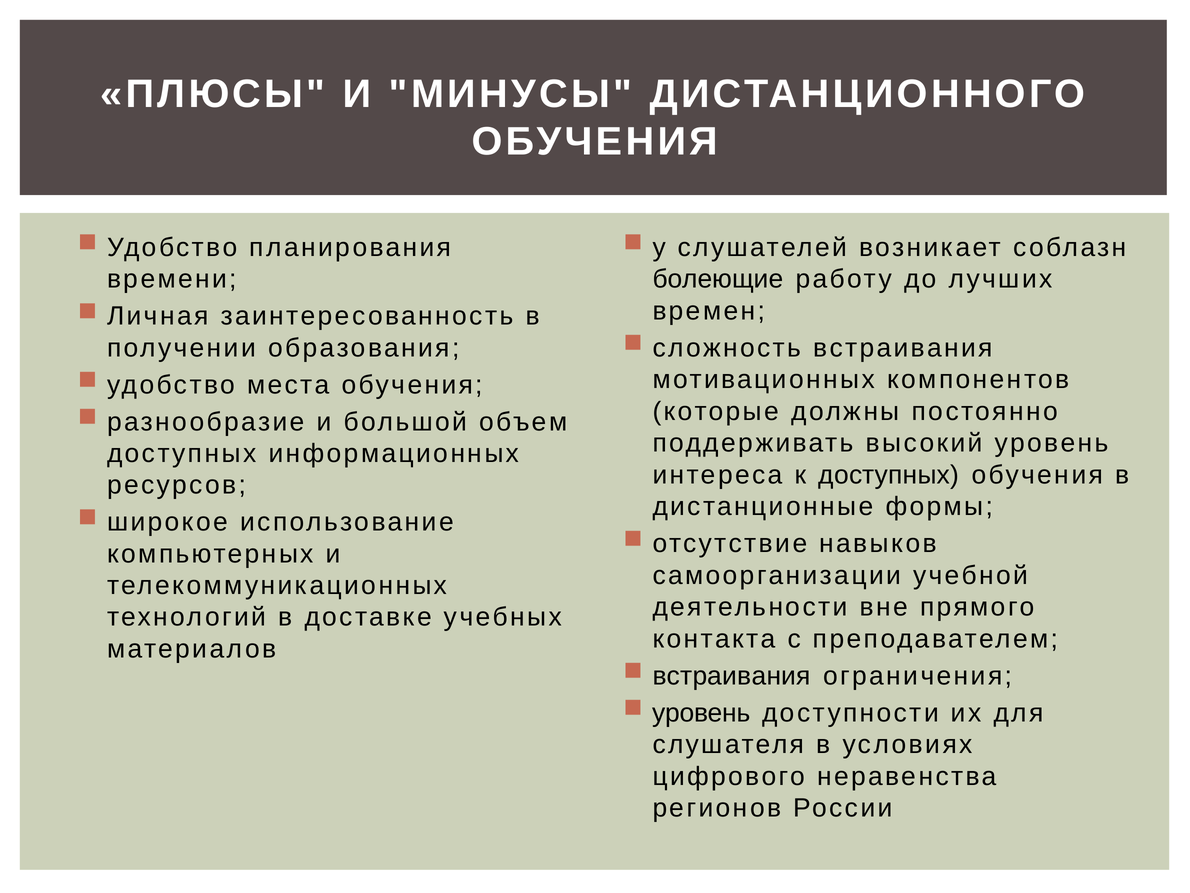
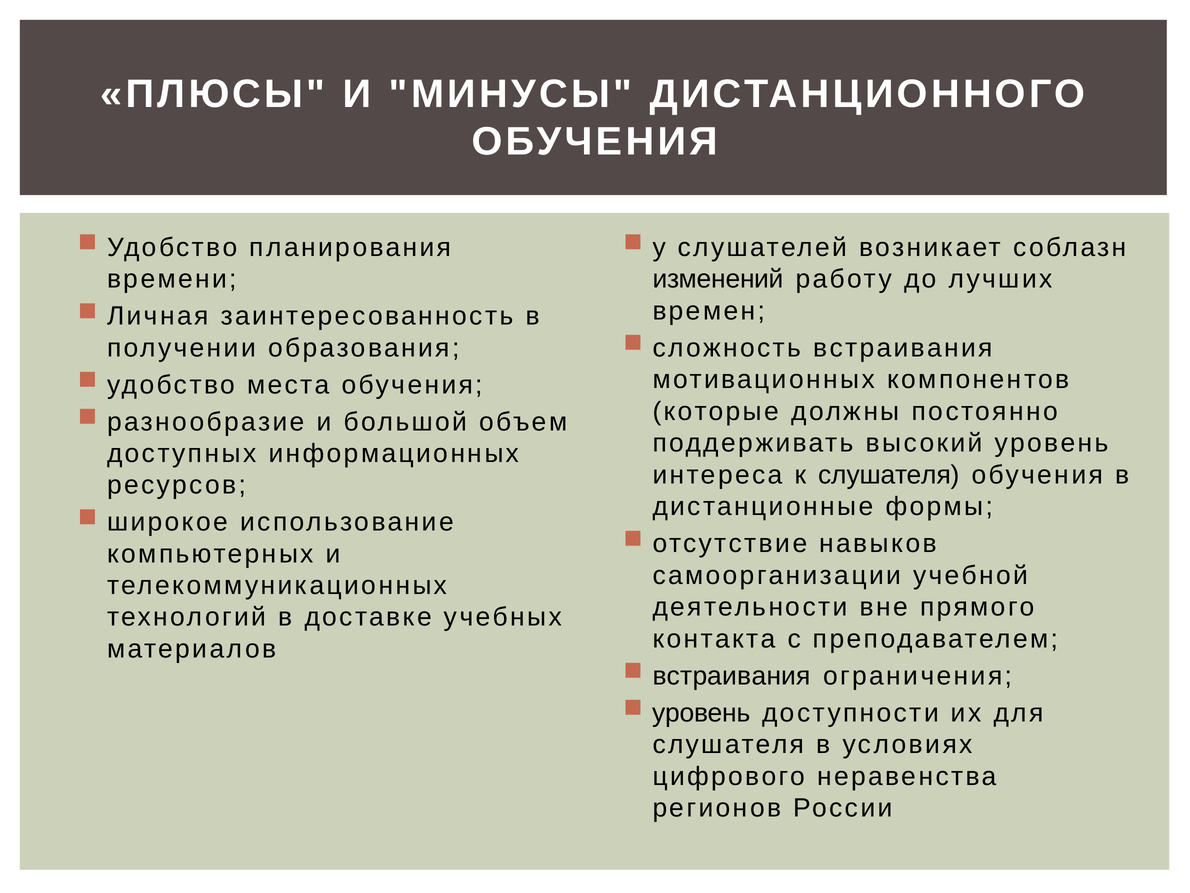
болеющие: болеющие -> изменений
к доступных: доступных -> слушателя
